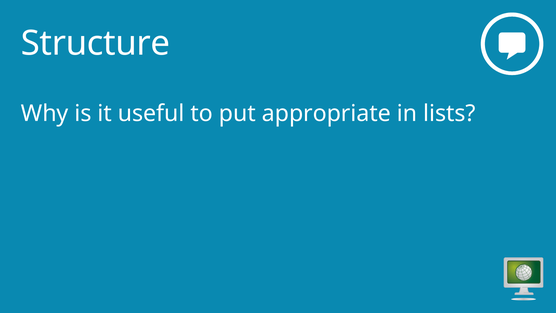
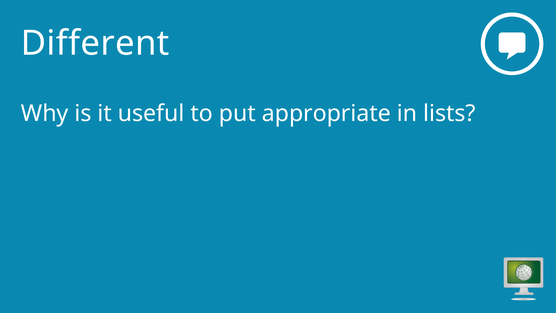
Structure: Structure -> Different
